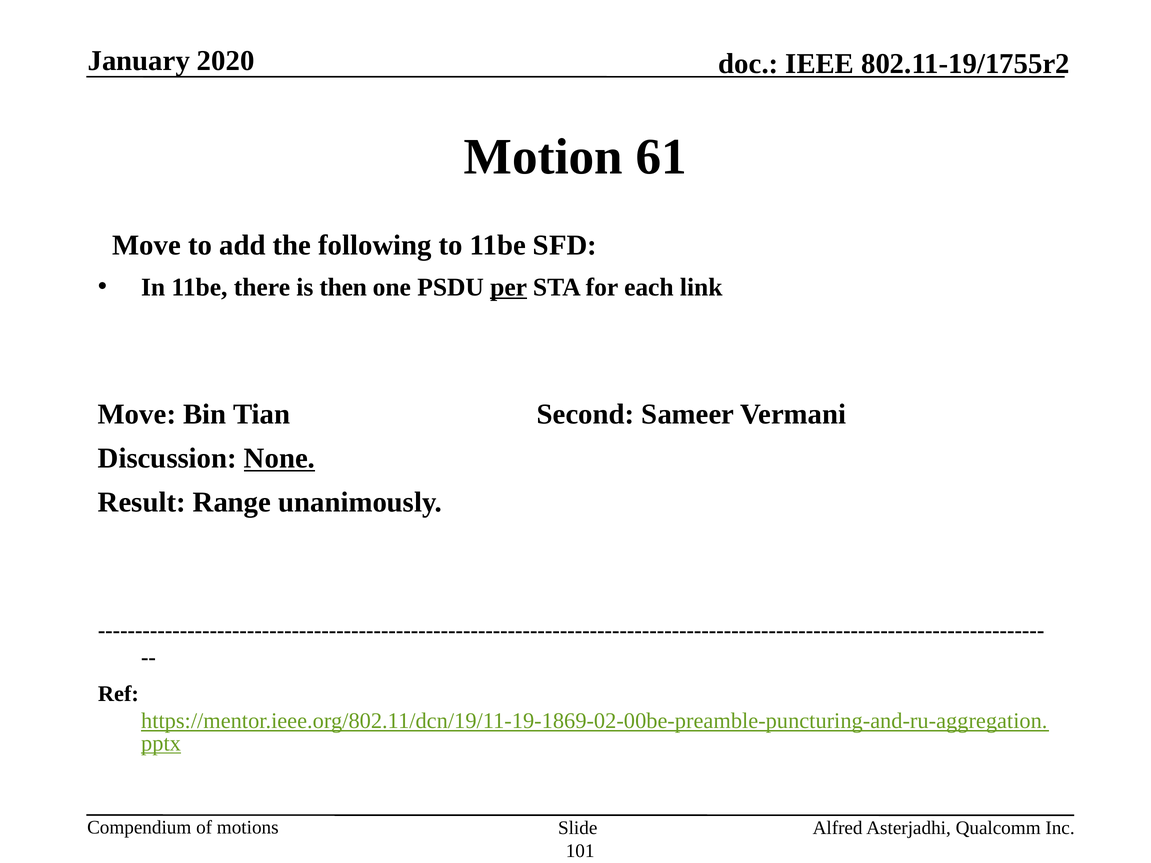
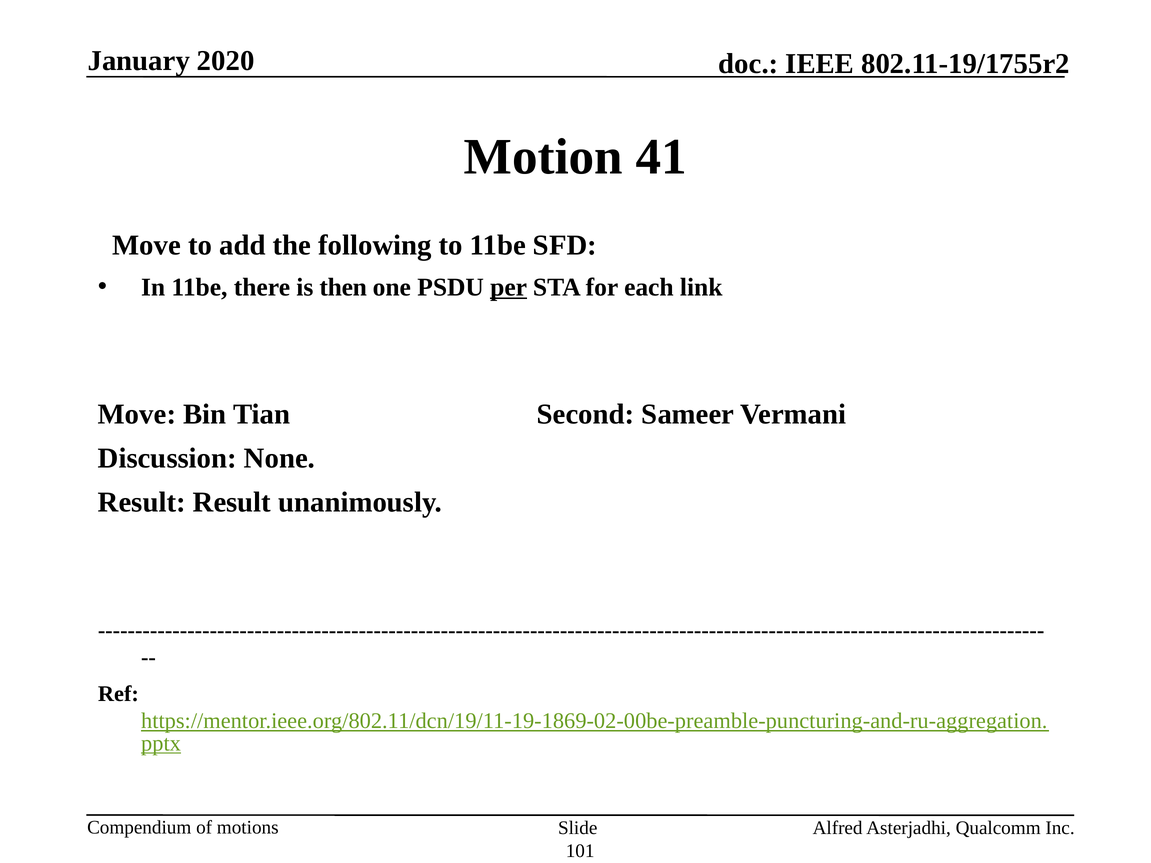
61: 61 -> 41
None underline: present -> none
Result Range: Range -> Result
